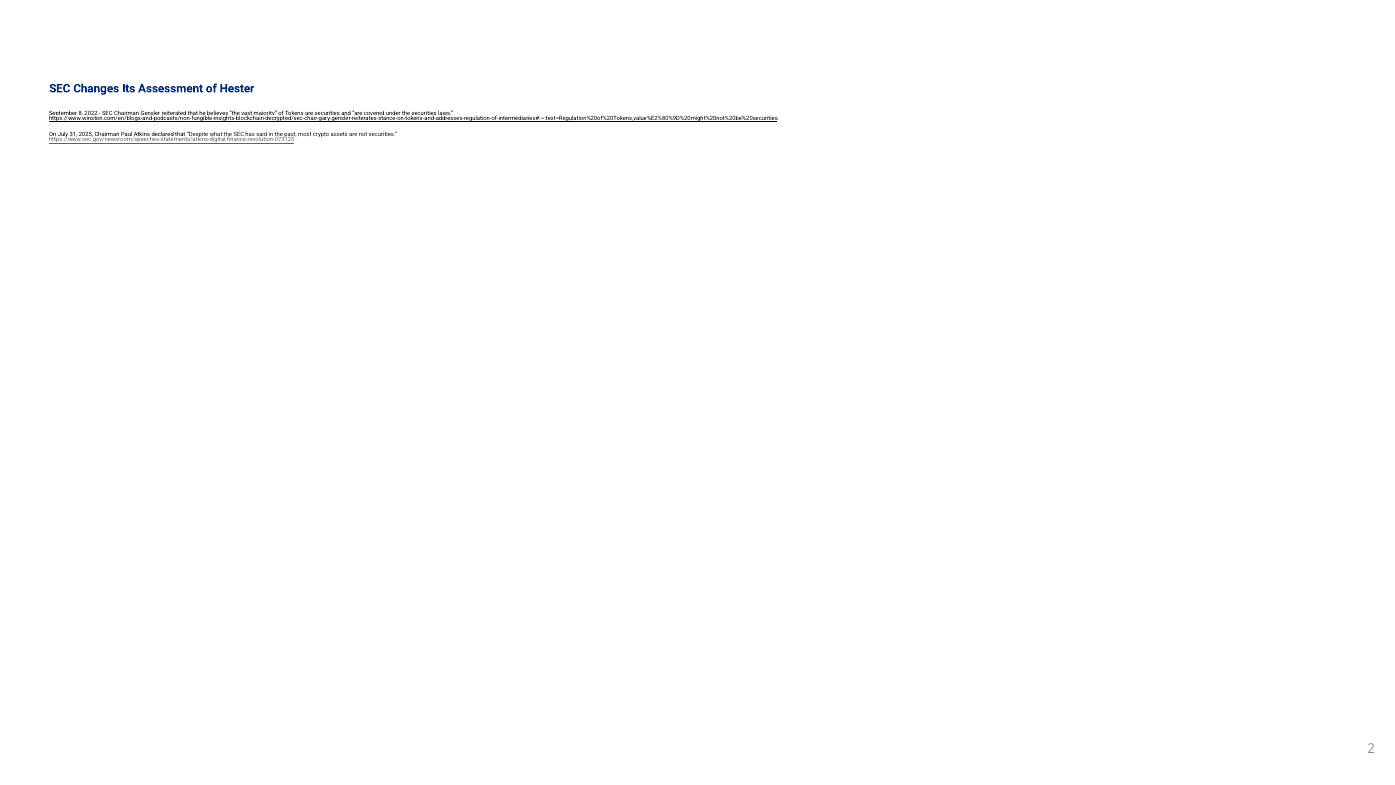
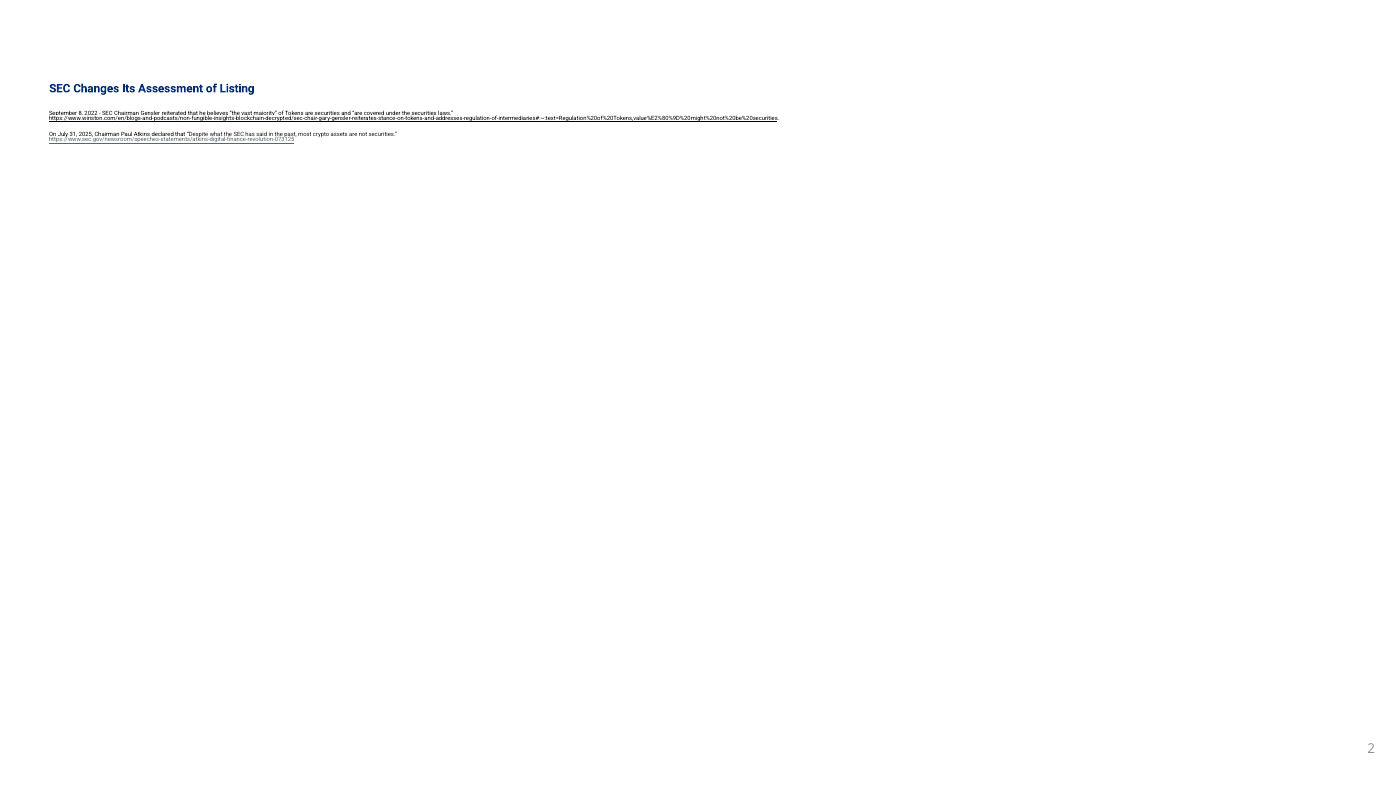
Hester: Hester -> Listing
